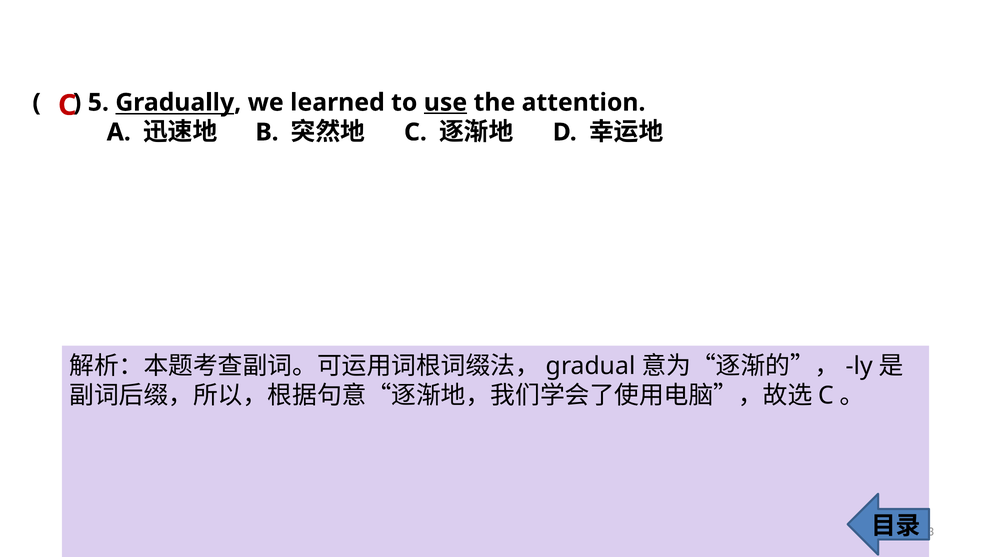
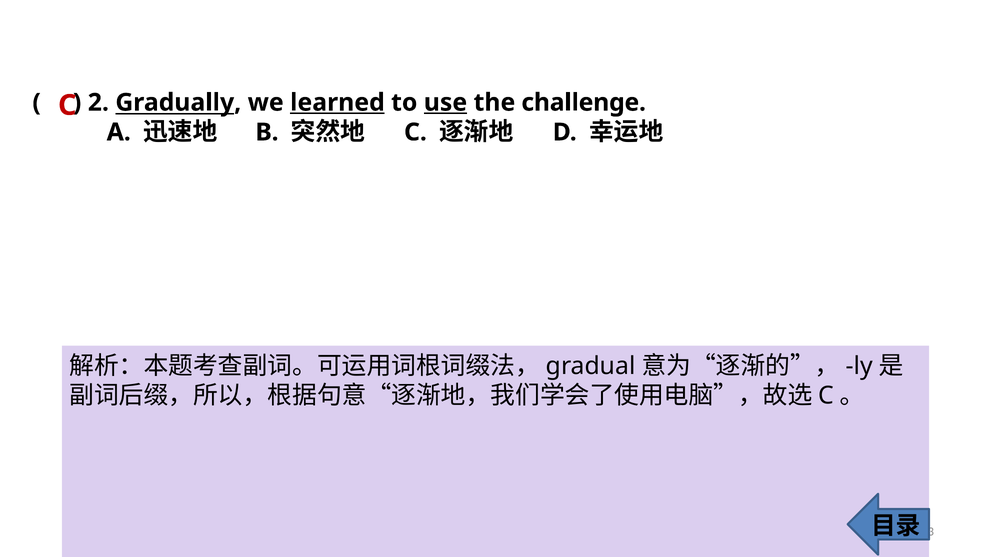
5: 5 -> 2
learned underline: none -> present
attention: attention -> challenge
